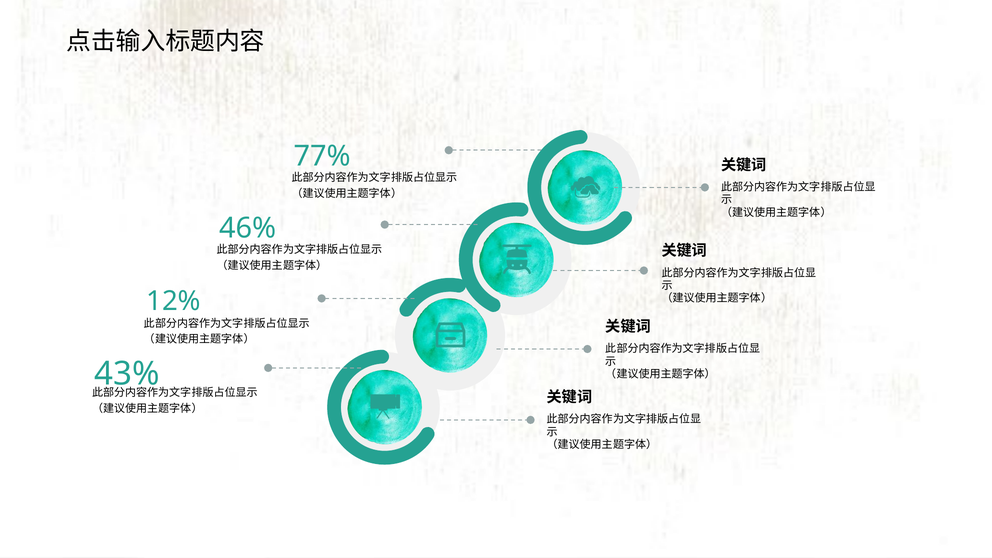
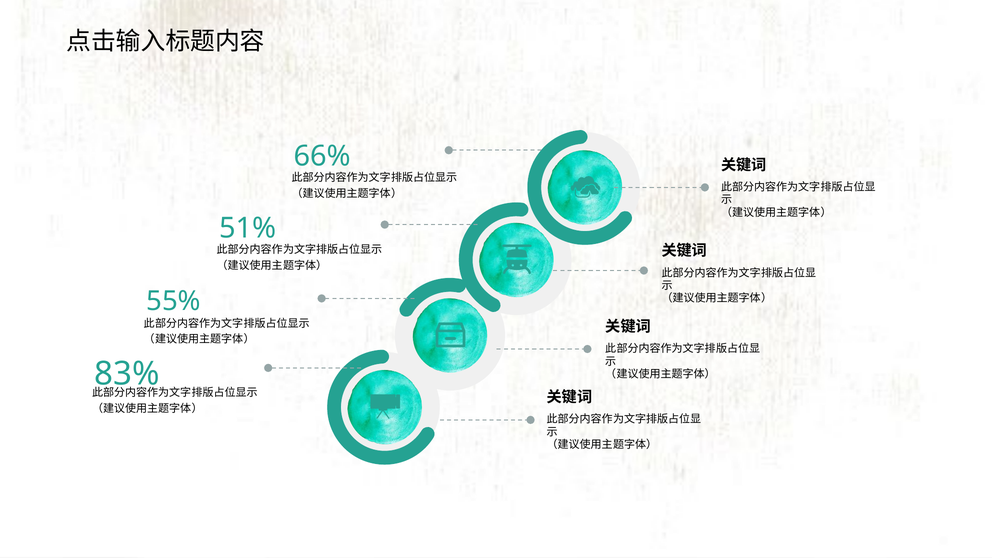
77%: 77% -> 66%
46%: 46% -> 51%
12%: 12% -> 55%
43%: 43% -> 83%
